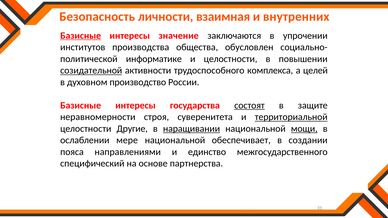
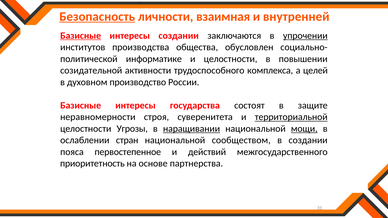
Безопасность underline: none -> present
внутренних: внутренних -> внутренней
интересы значение: значение -> создании
упрочении underline: none -> present
созидательной underline: present -> none
состоят underline: present -> none
Другие: Другие -> Угрозы
мере: мере -> стран
обеспечивает: обеспечивает -> сообществом
направлениями: направлениями -> первостепенное
единство: единство -> действий
специфический: специфический -> приоритетность
